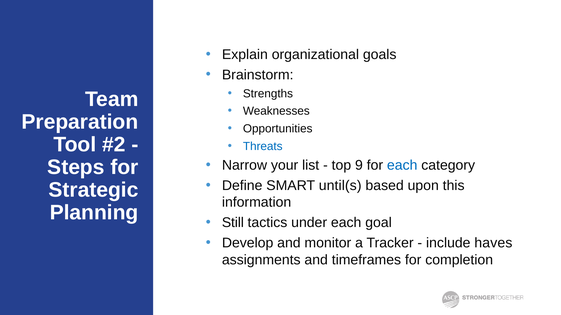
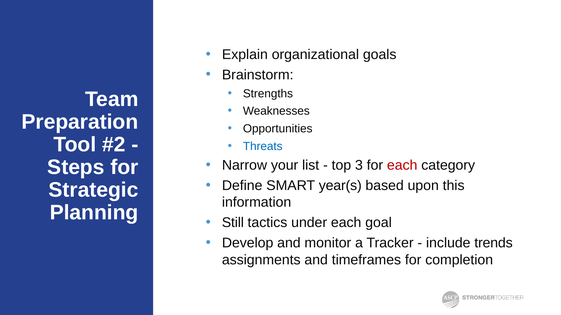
9: 9 -> 3
each at (402, 166) colour: blue -> red
until(s: until(s -> year(s
haves: haves -> trends
